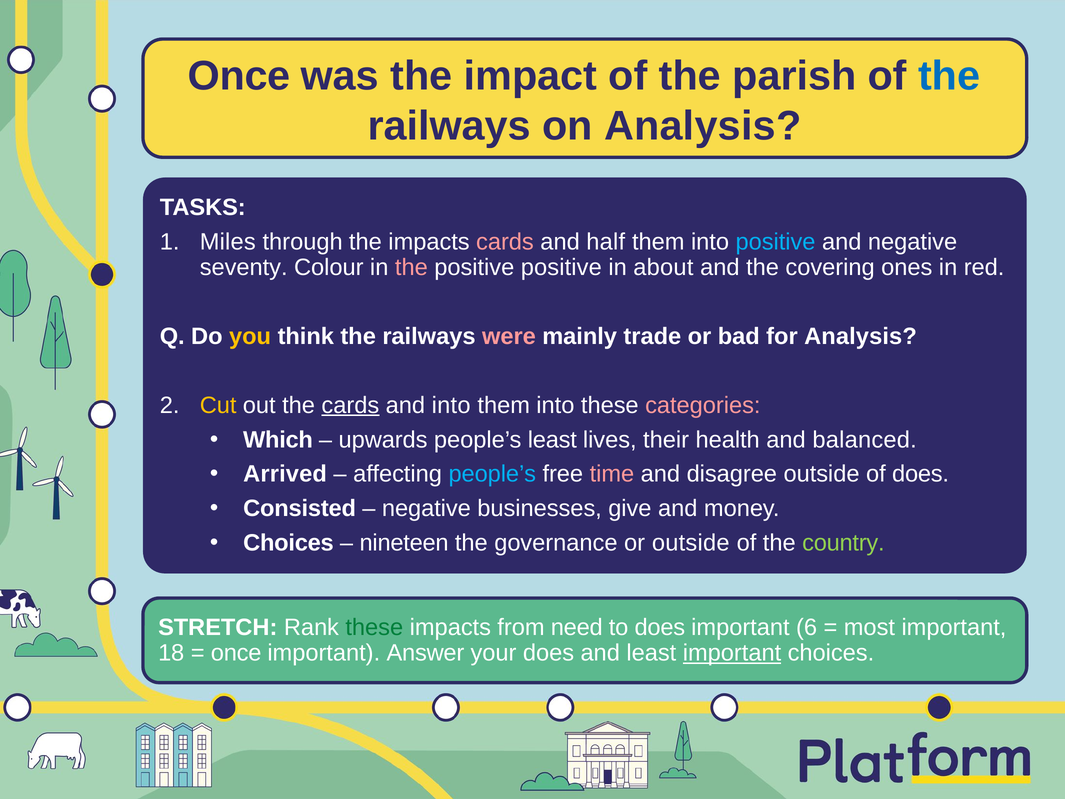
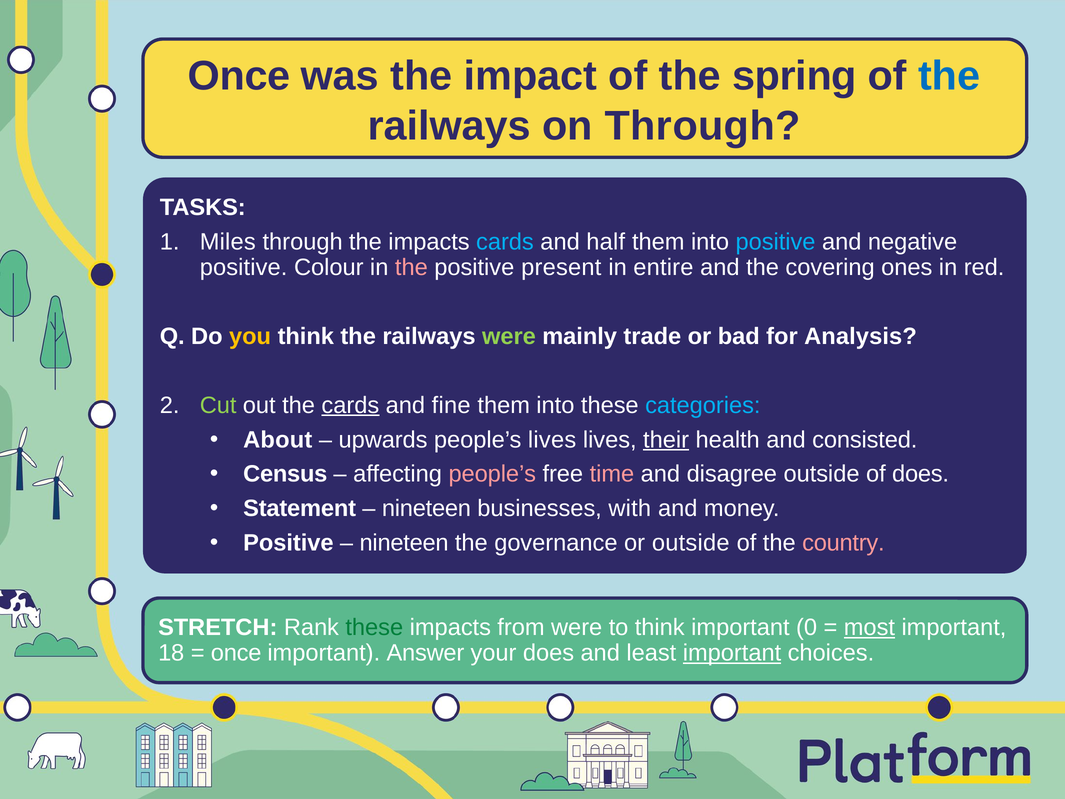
parish: parish -> spring
on Analysis: Analysis -> Through
cards at (505, 242) colour: pink -> light blue
seventy at (244, 267): seventy -> positive
positive positive: positive -> present
about: about -> entire
were at (509, 336) colour: pink -> light green
Cut colour: yellow -> light green
and into: into -> fine
categories colour: pink -> light blue
Which: Which -> About
people’s least: least -> lives
their underline: none -> present
balanced: balanced -> consisted
Arrived: Arrived -> Census
people’s at (492, 474) colour: light blue -> pink
Consisted: Consisted -> Statement
negative at (426, 508): negative -> nineteen
give: give -> with
Choices at (288, 543): Choices -> Positive
country colour: light green -> pink
from need: need -> were
to does: does -> think
6: 6 -> 0
most underline: none -> present
